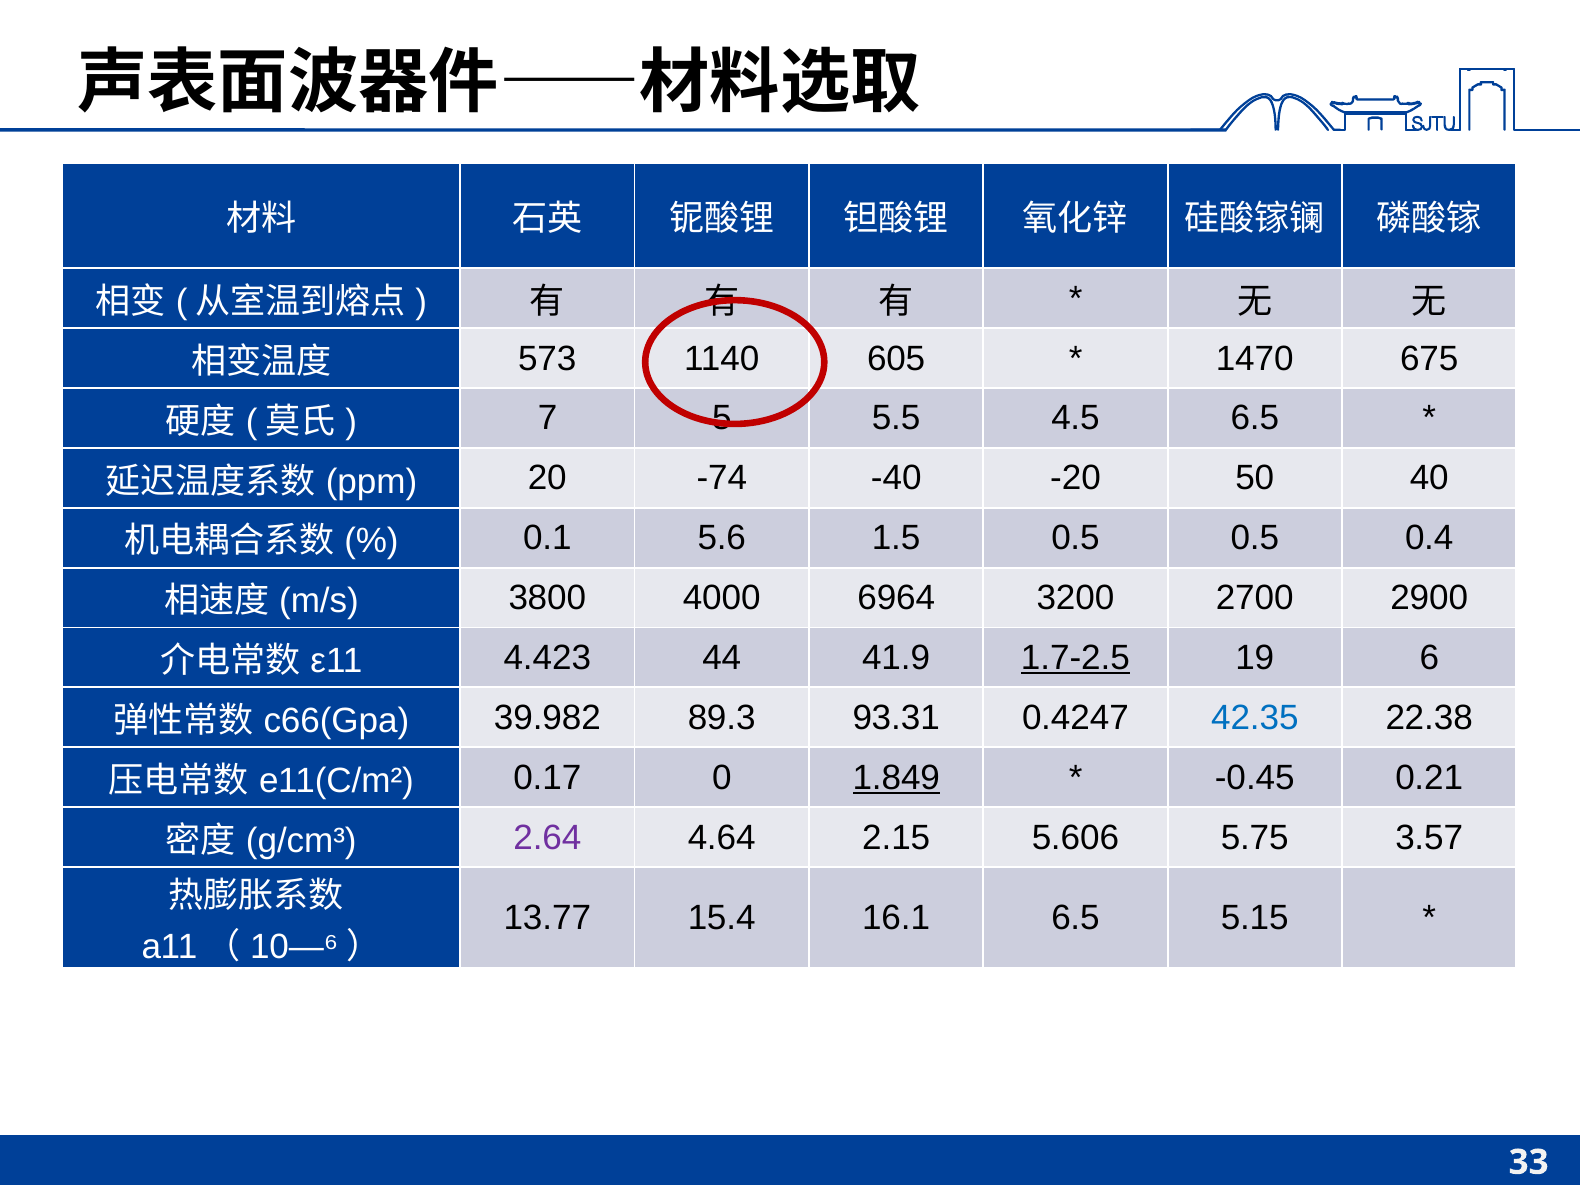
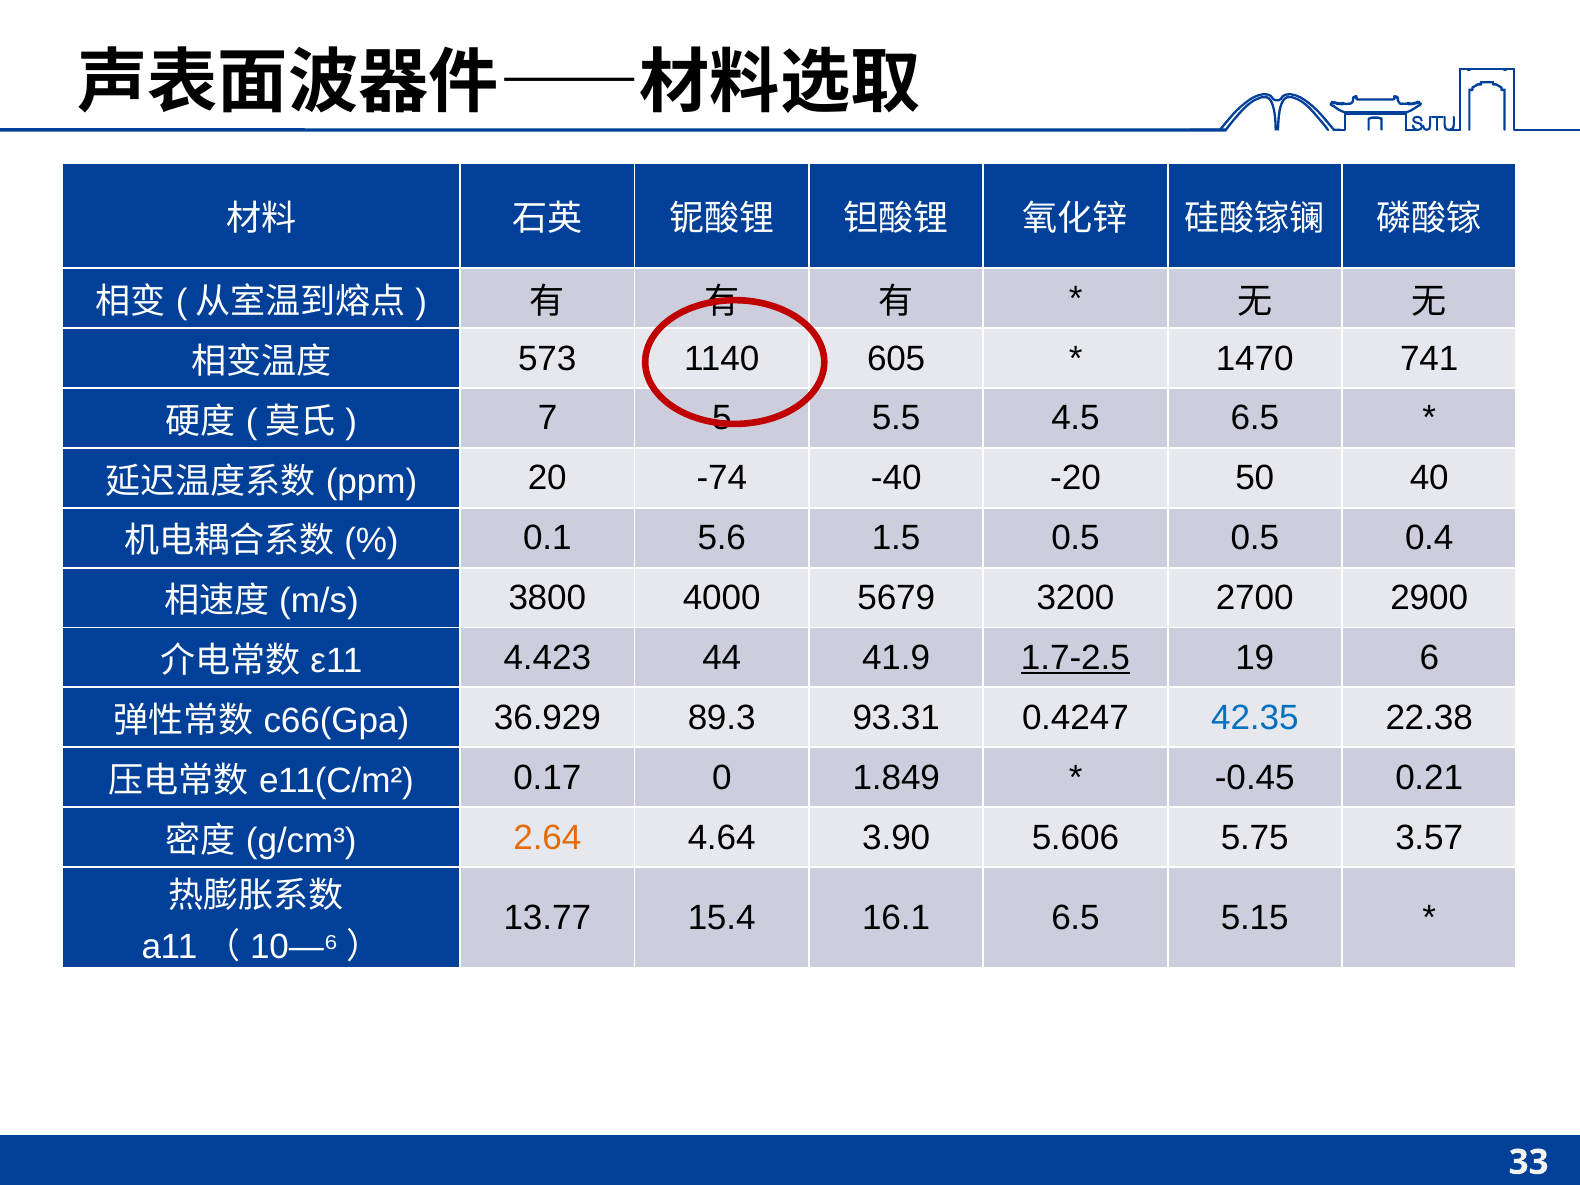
675: 675 -> 741
6964: 6964 -> 5679
39.982: 39.982 -> 36.929
1.849 underline: present -> none
2.64 colour: purple -> orange
2.15: 2.15 -> 3.90
